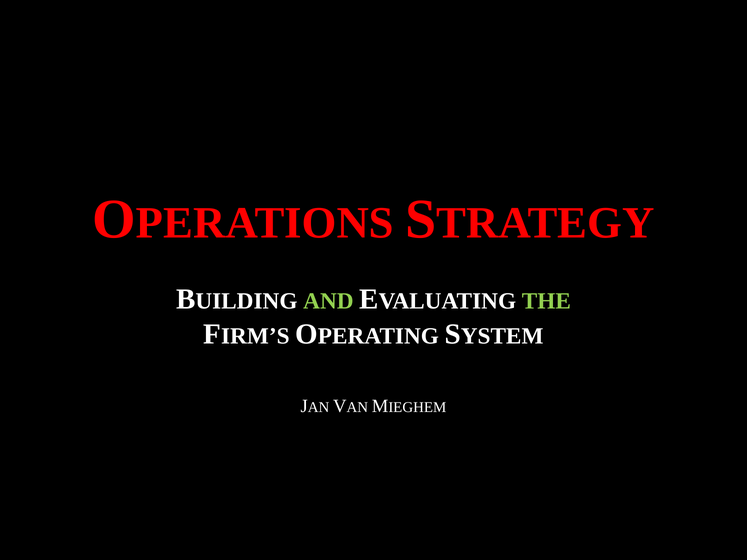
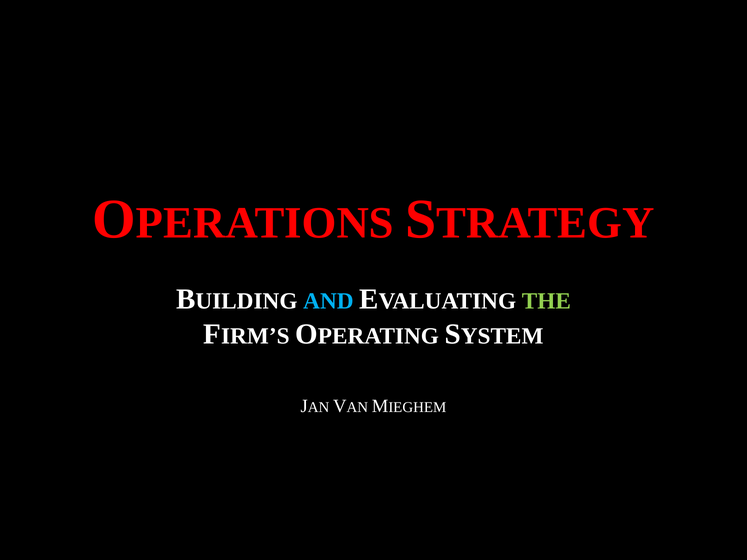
AND colour: light green -> light blue
